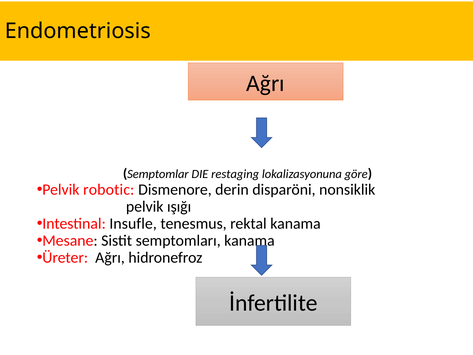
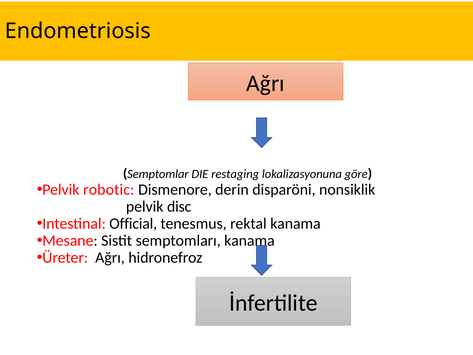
ışığı: ışığı -> disc
Insufle: Insufle -> Official
